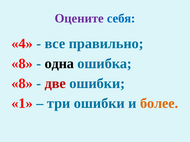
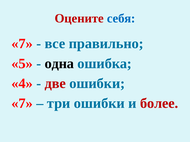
Оцените colour: purple -> red
4 at (22, 44): 4 -> 7
8 at (22, 64): 8 -> 5
8 at (22, 84): 8 -> 4
1 at (22, 104): 1 -> 7
более colour: orange -> red
